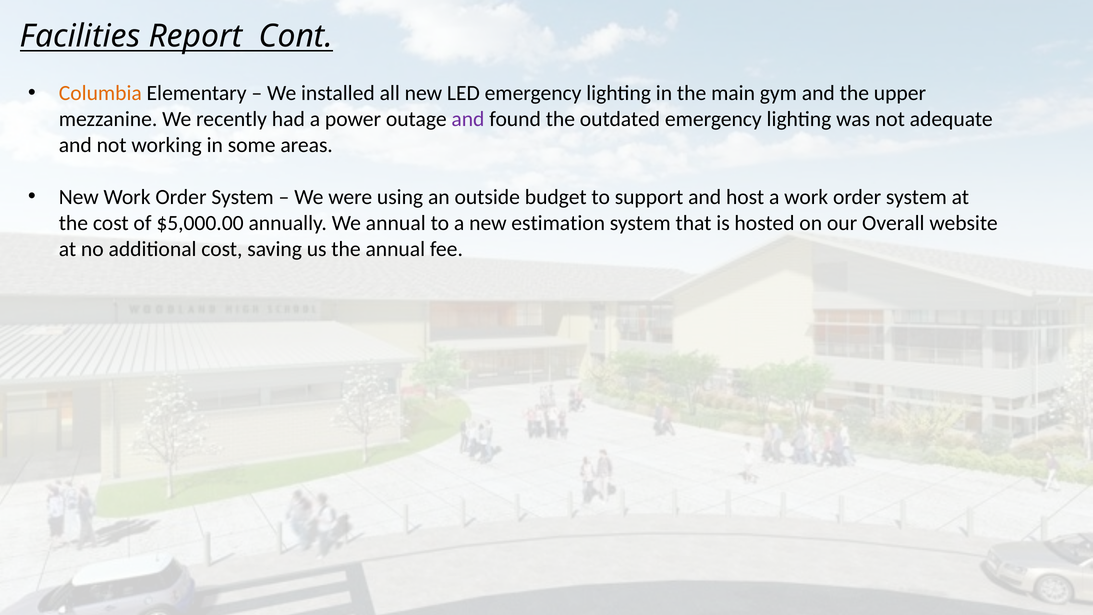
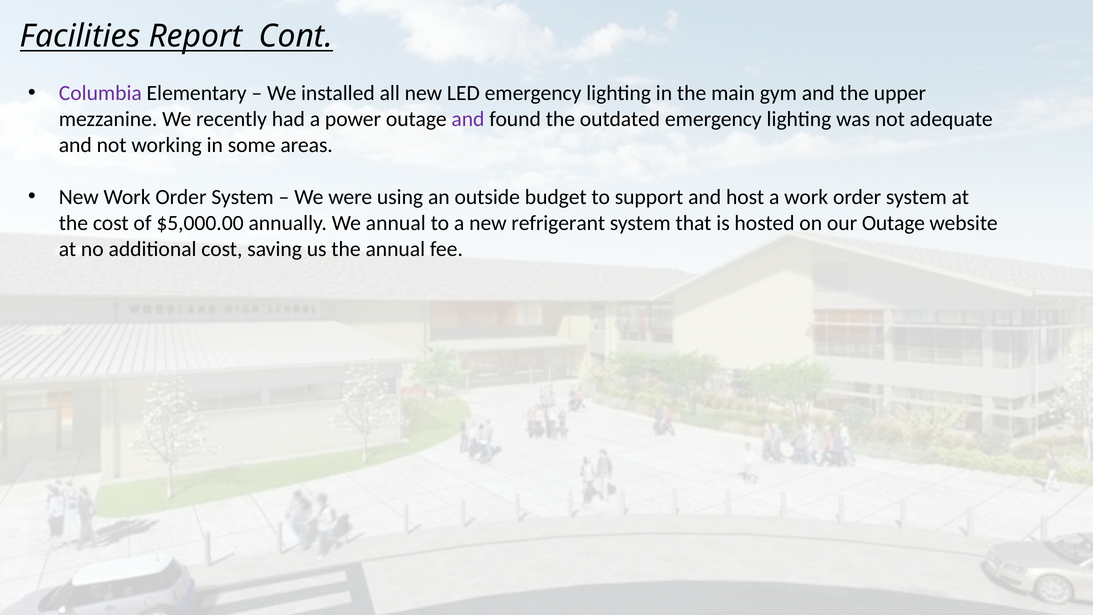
Columbia colour: orange -> purple
estimation: estimation -> refrigerant
our Overall: Overall -> Outage
